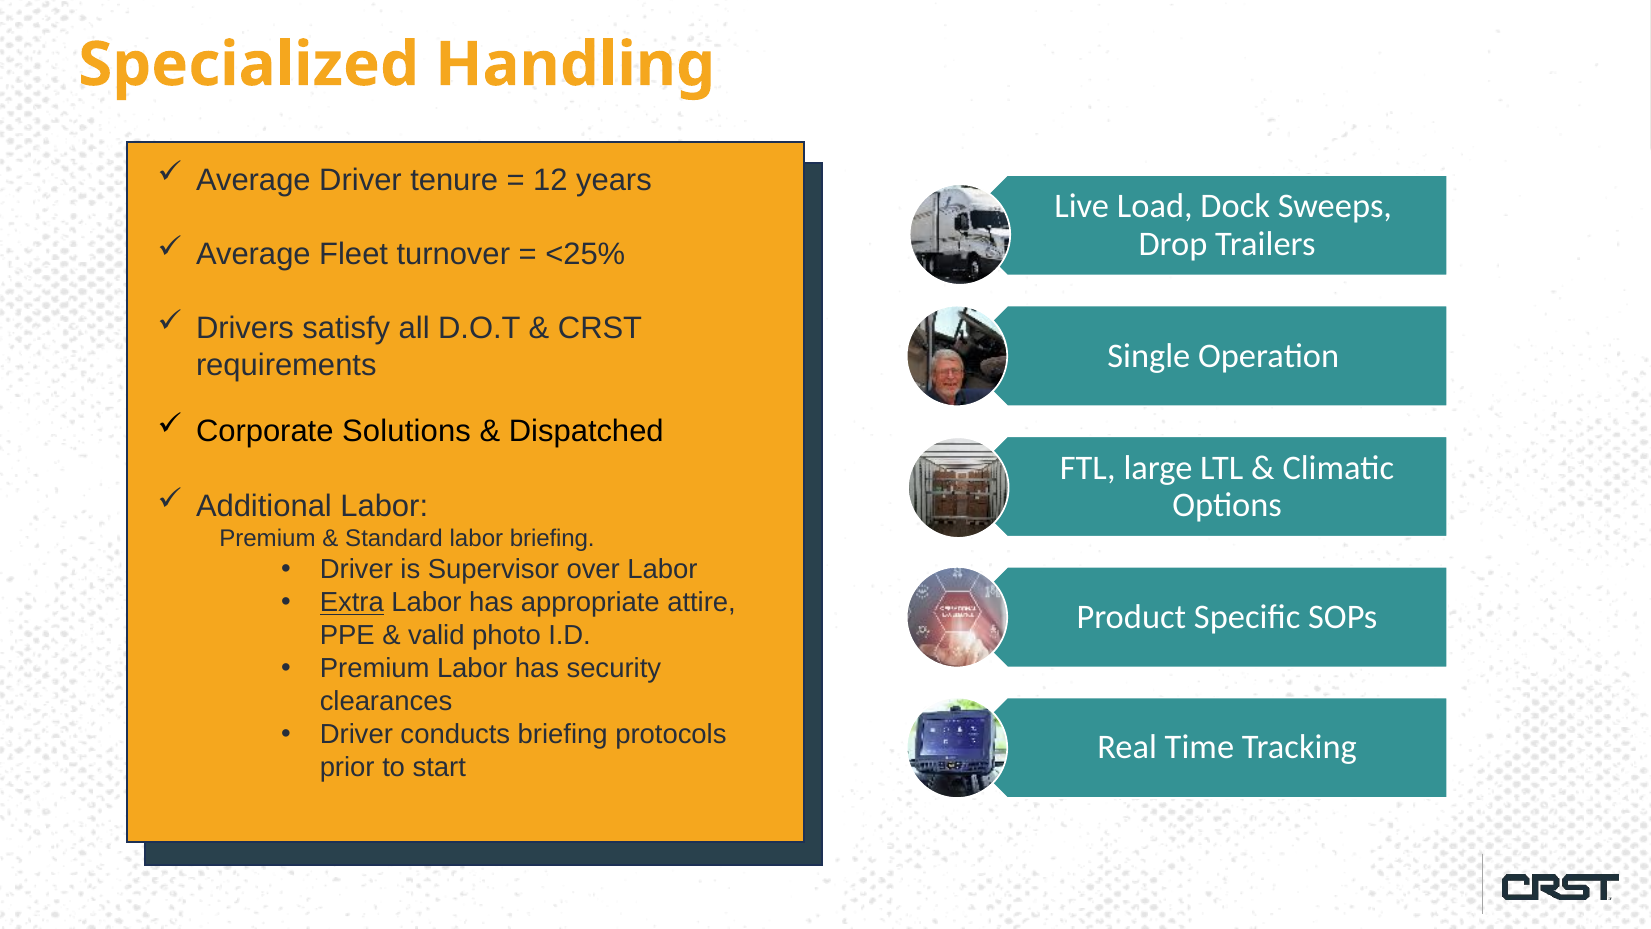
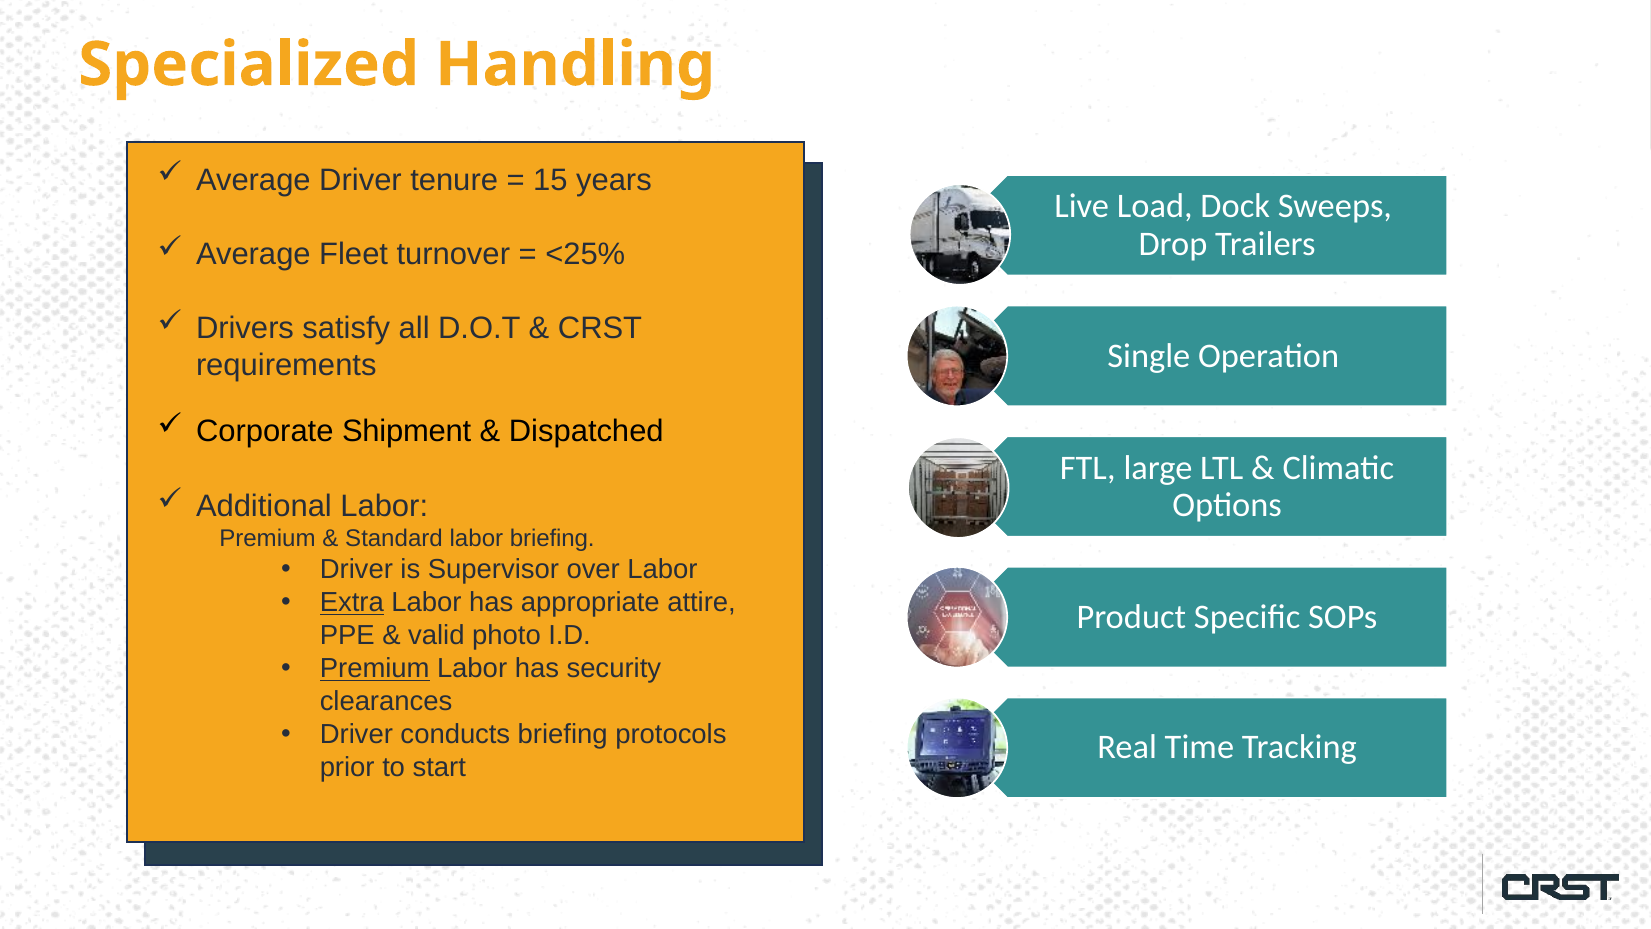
12: 12 -> 15
Solutions: Solutions -> Shipment
Premium at (375, 669) underline: none -> present
